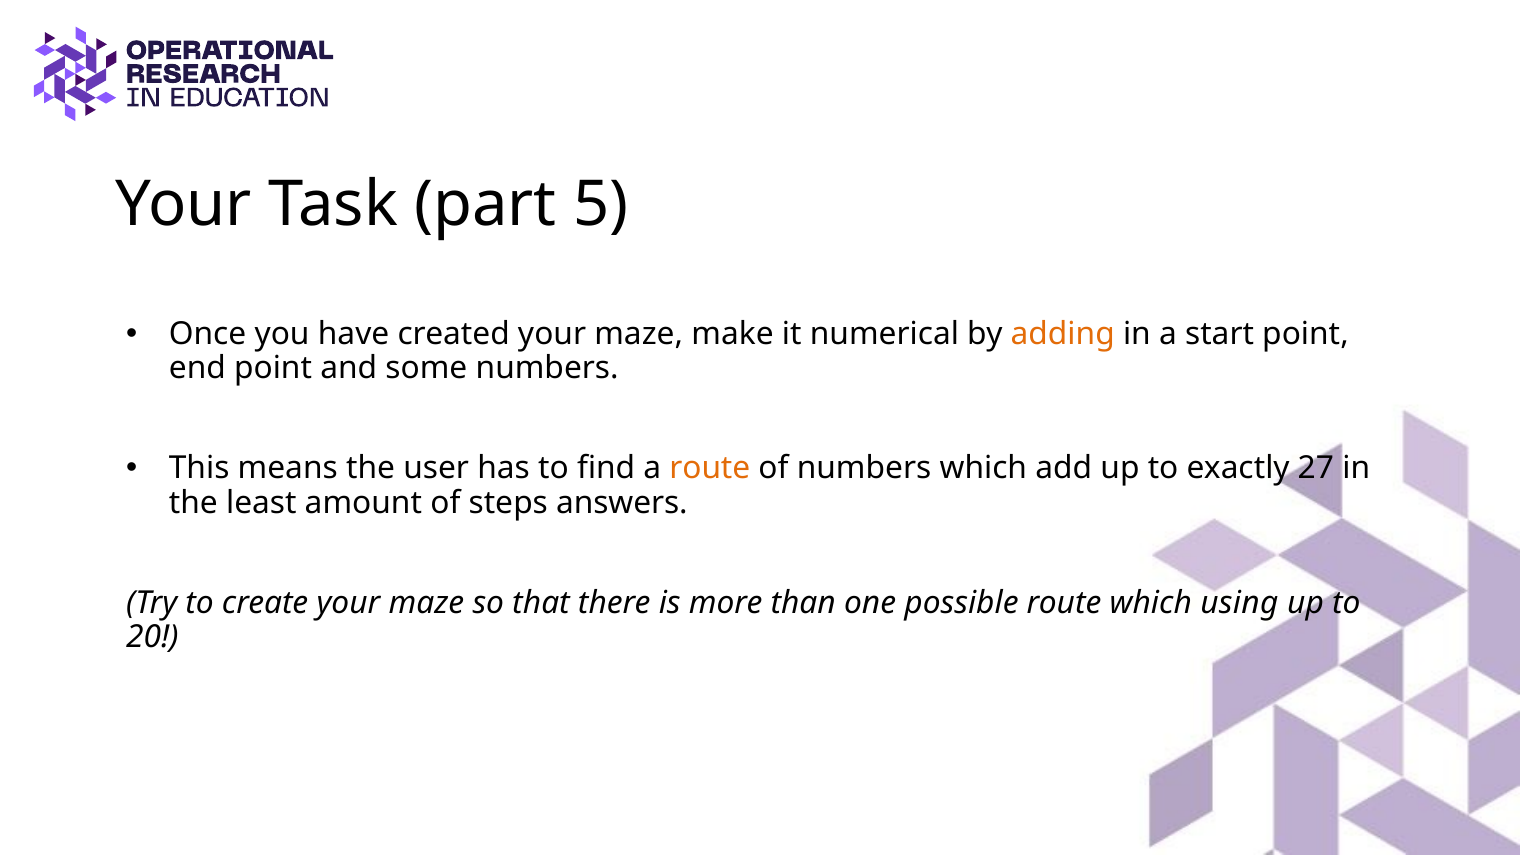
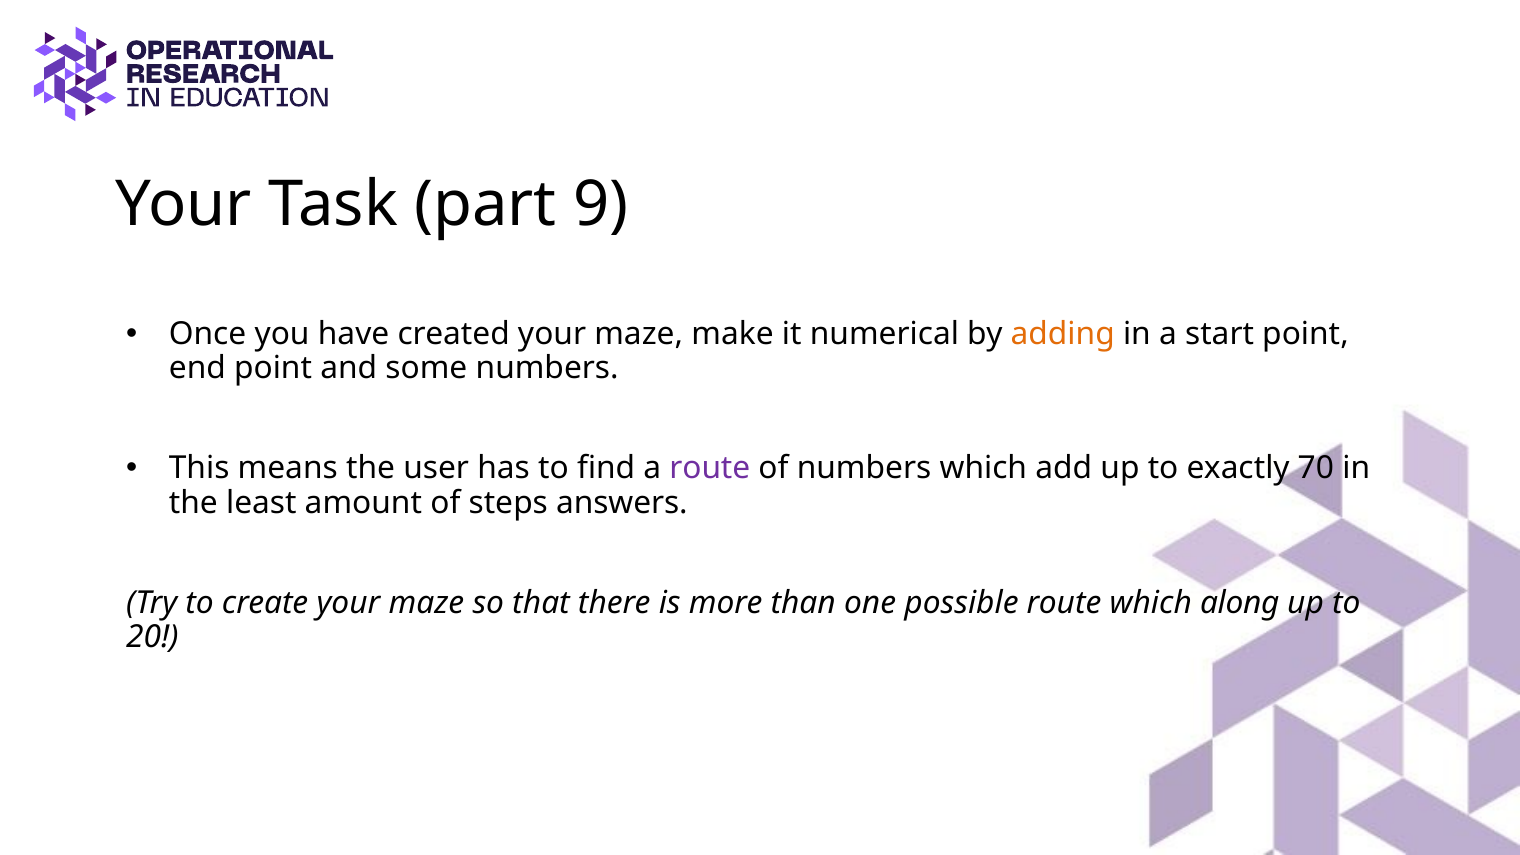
5: 5 -> 9
route at (710, 468) colour: orange -> purple
27: 27 -> 70
using: using -> along
